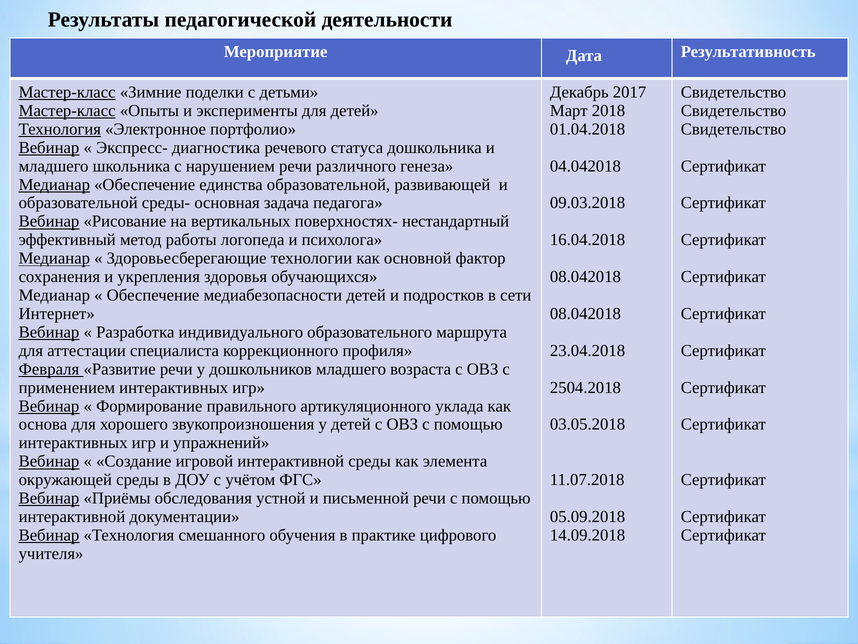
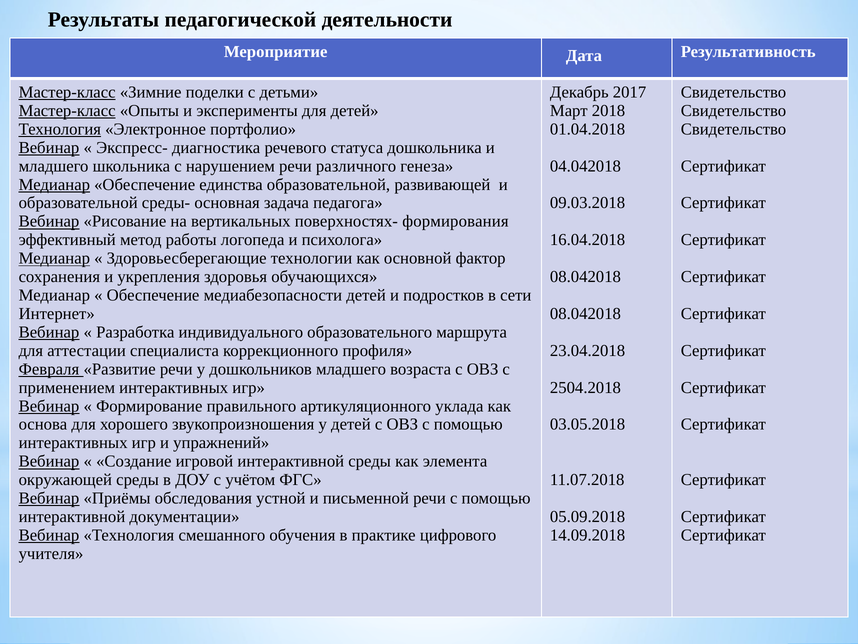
нестандартный: нестандартный -> формирования
